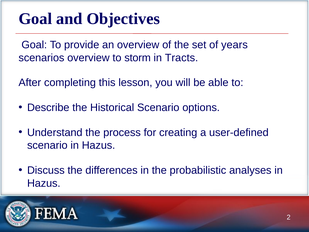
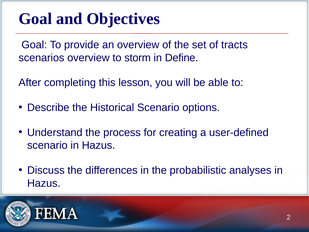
years: years -> tracts
Tracts: Tracts -> Define
